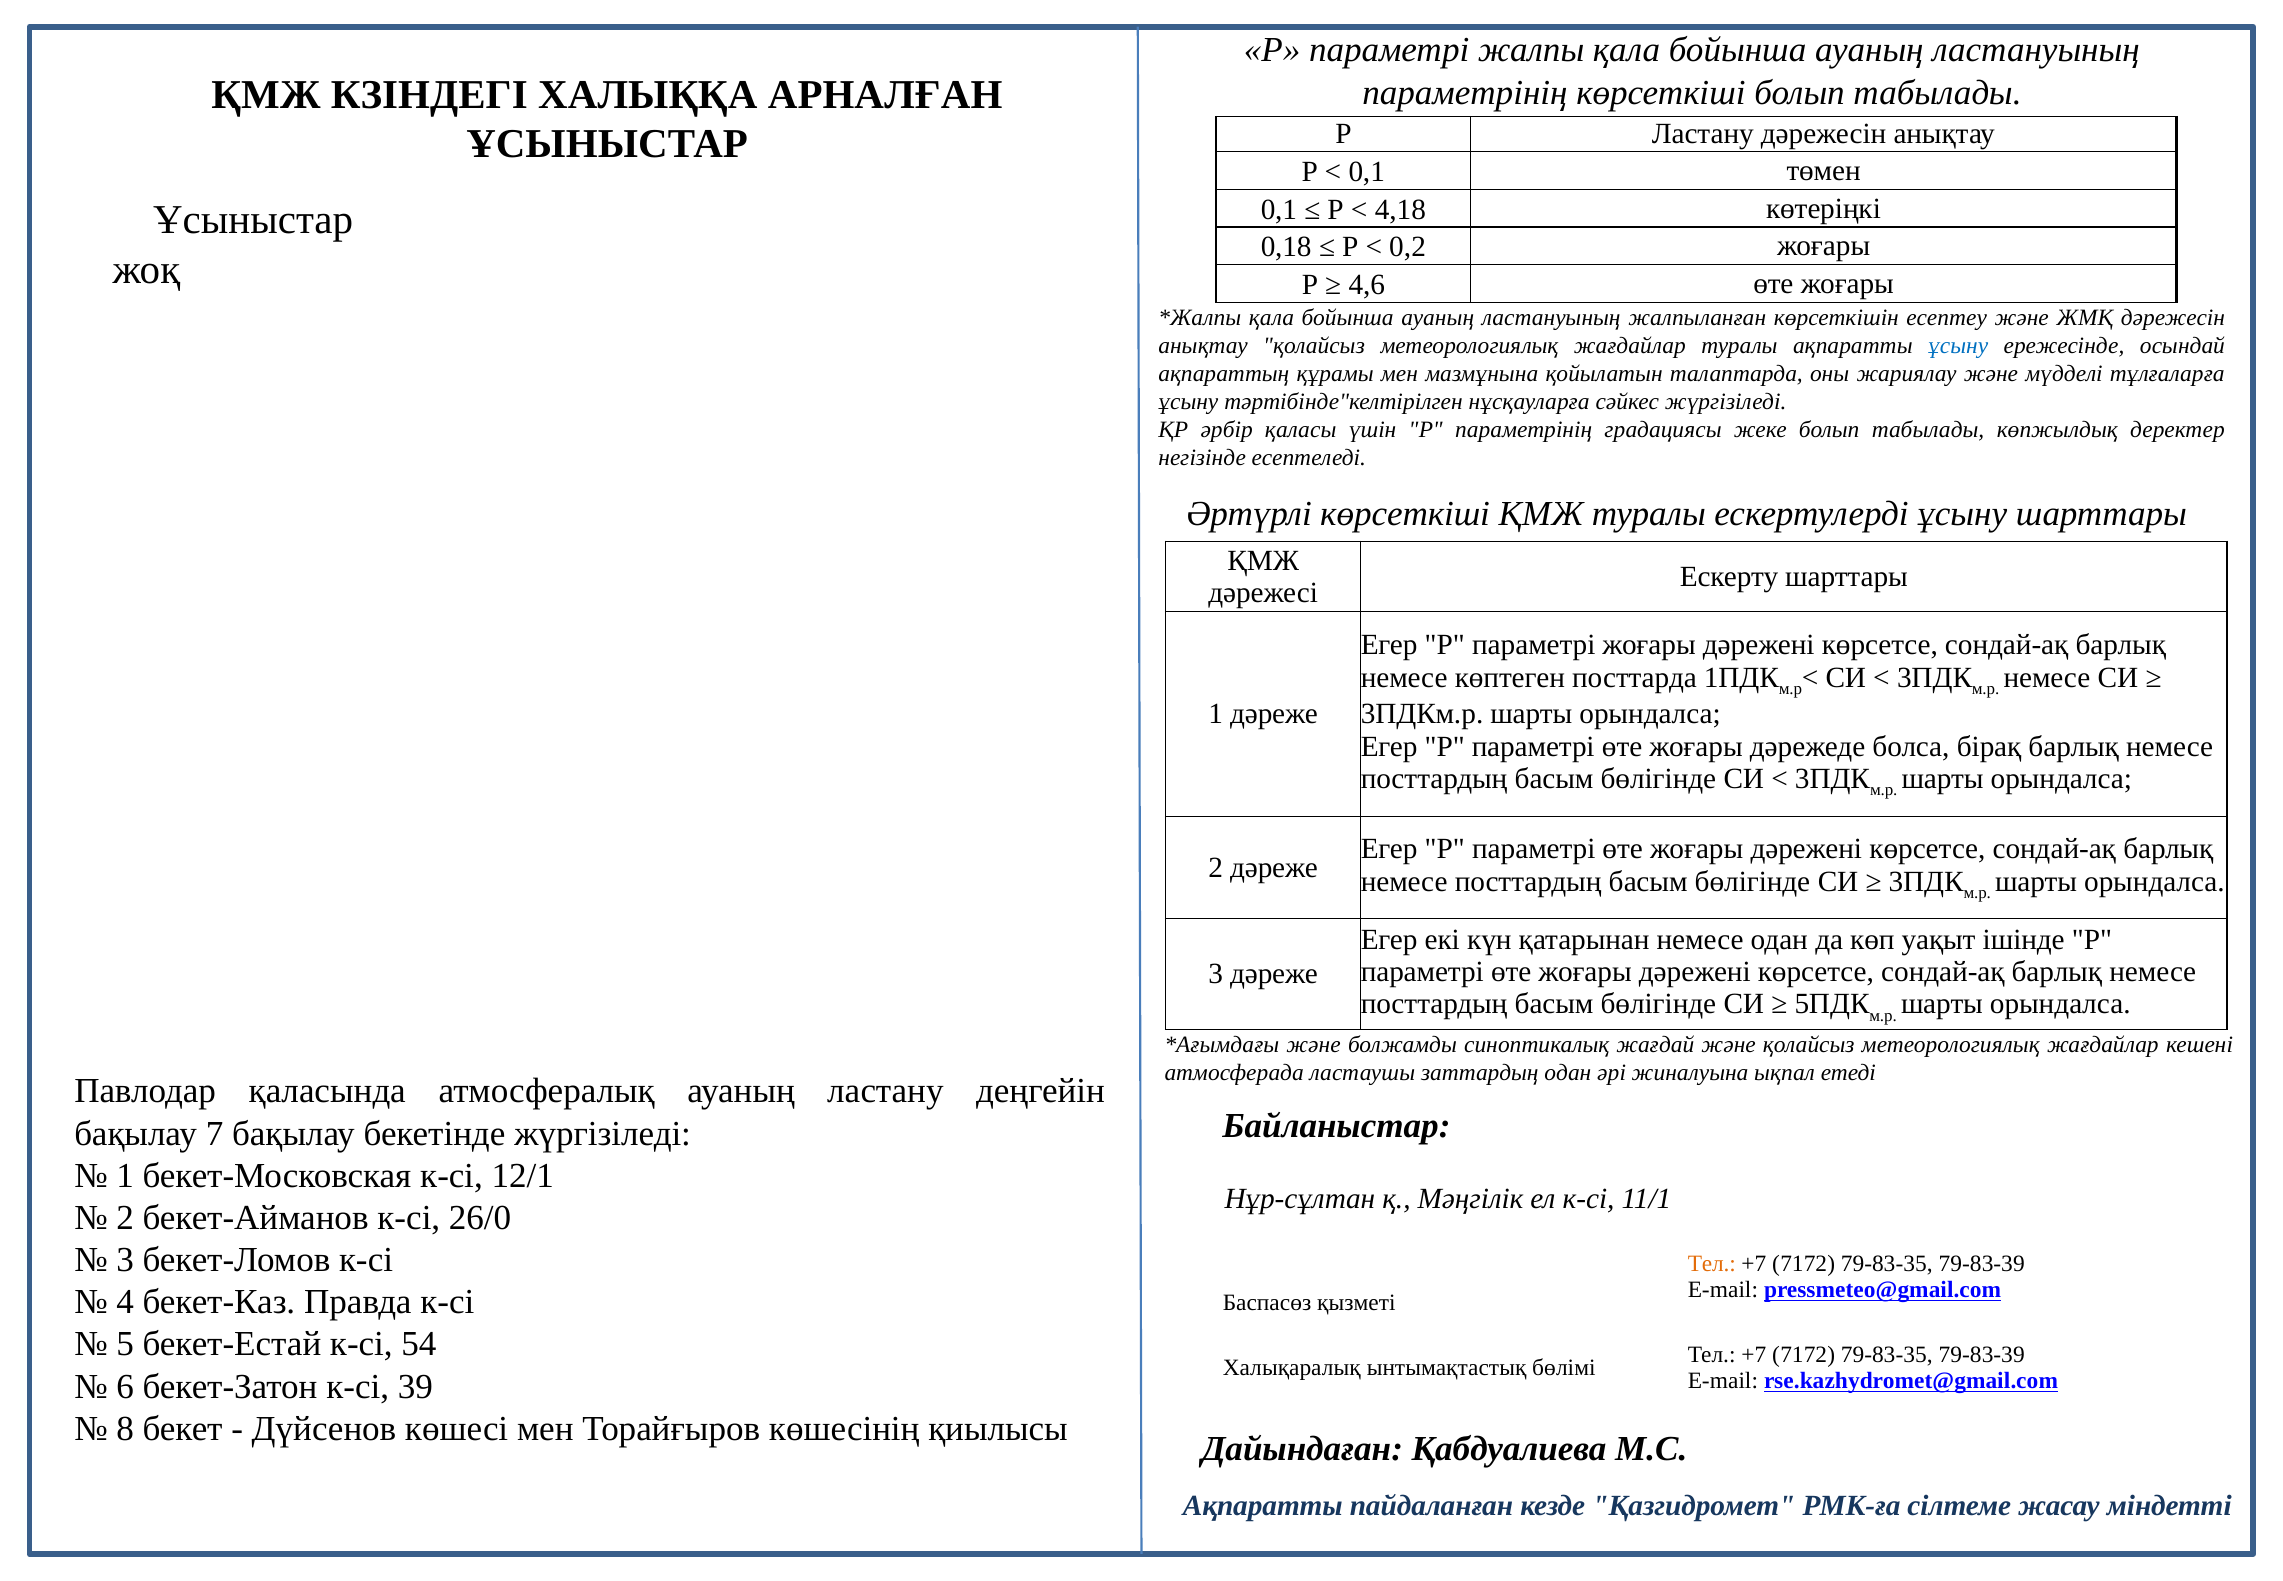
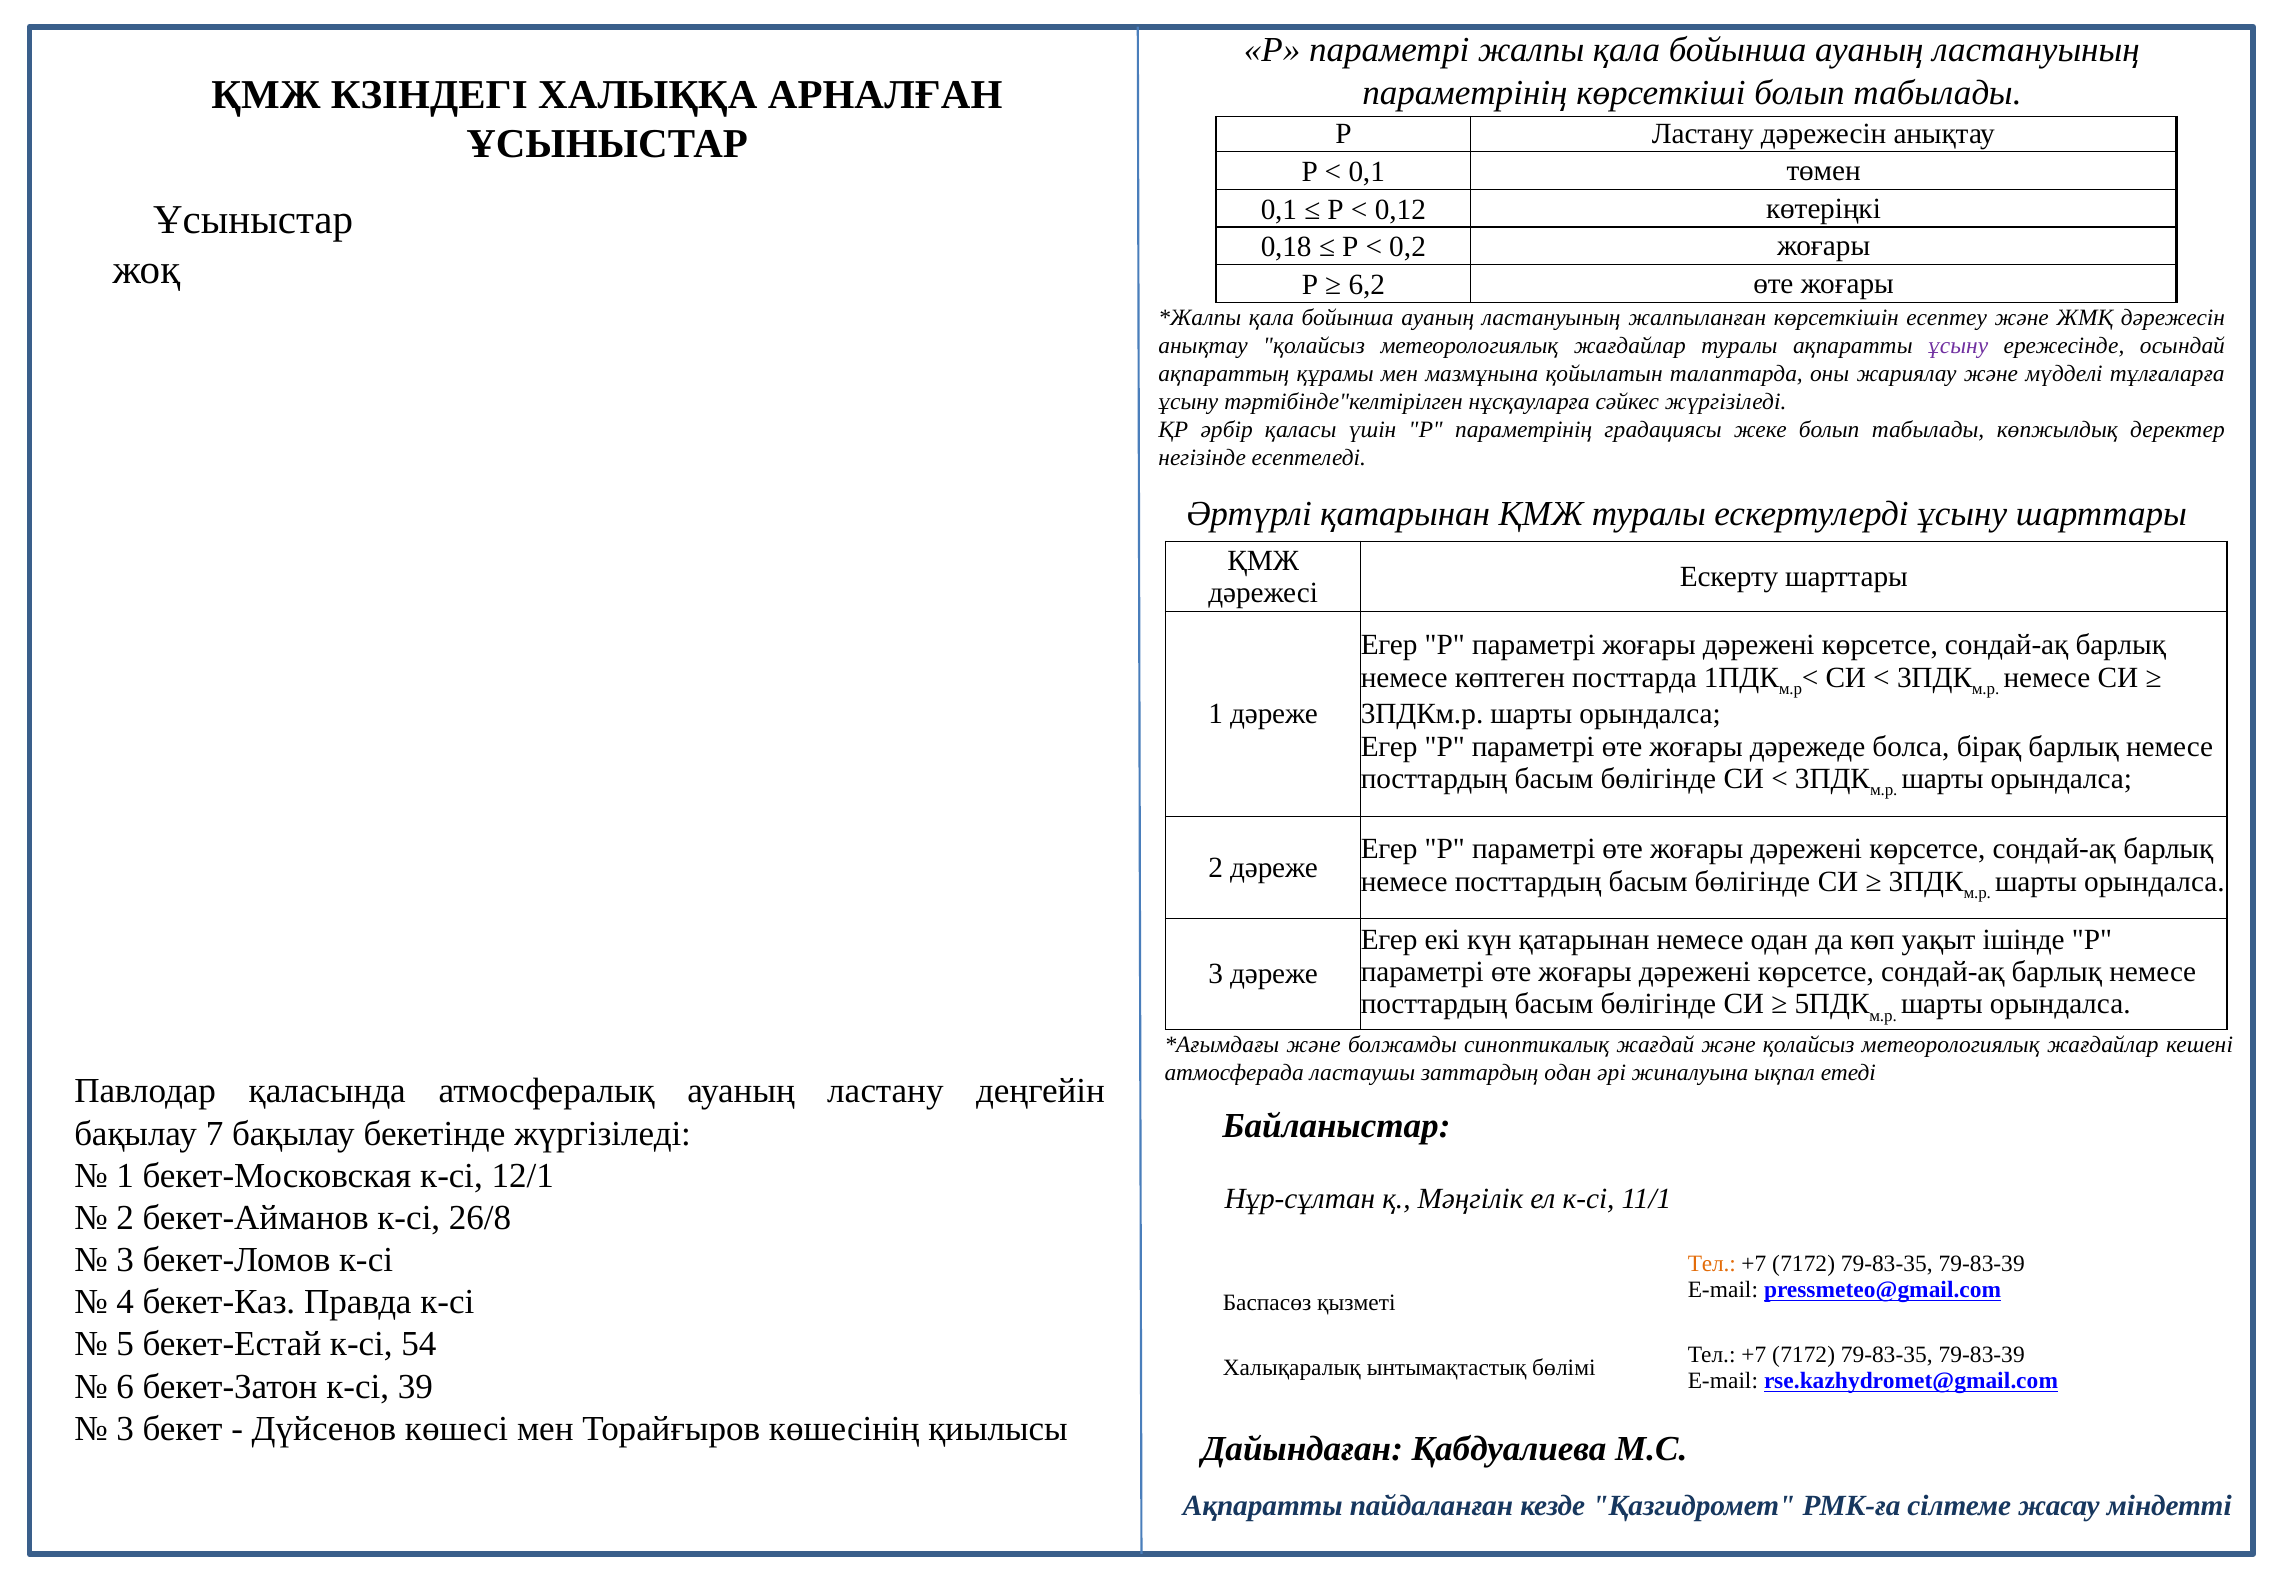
4,18: 4,18 -> 0,12
4,6: 4,6 -> 6,2
ұсыну at (1958, 346) colour: blue -> purple
Әртүрлі көрсеткіші: көрсеткіші -> қатарынан
26/0: 26/0 -> 26/8
8 at (125, 1428): 8 -> 3
